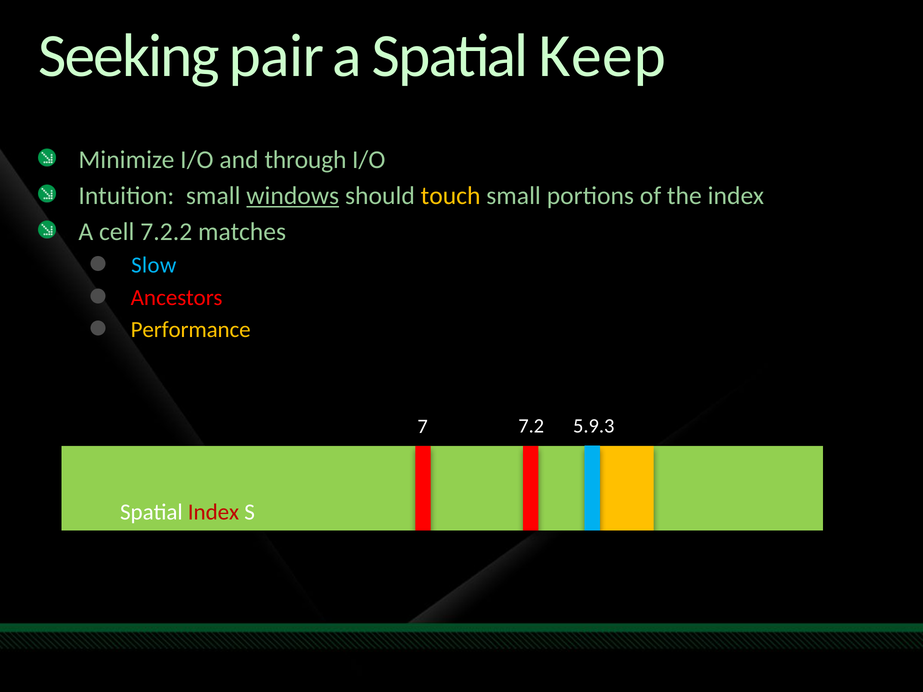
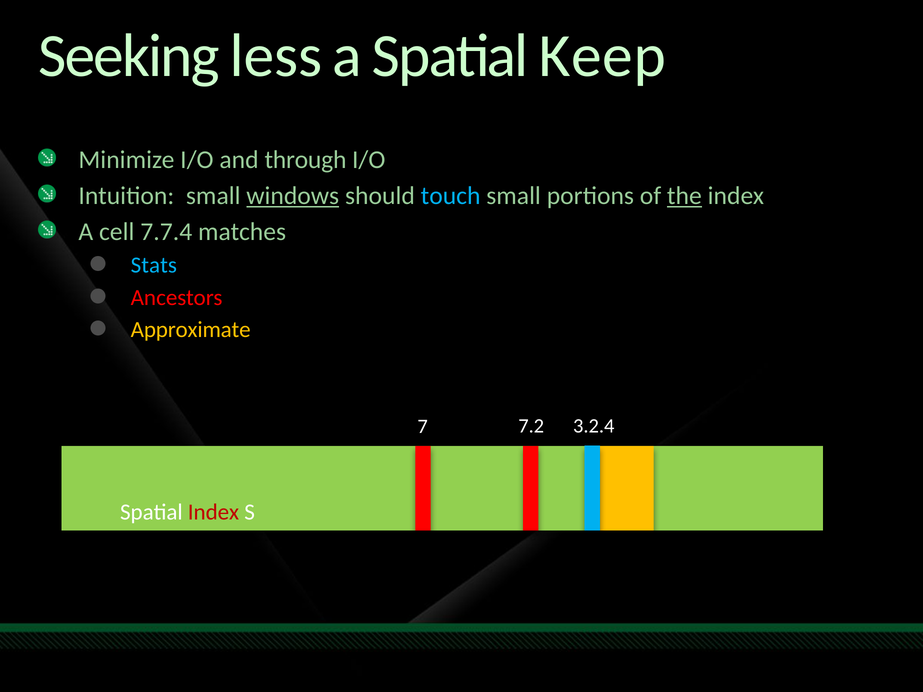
pair: pair -> less
touch colour: yellow -> light blue
the underline: none -> present
7.2.2: 7.2.2 -> 7.7.4
Slow: Slow -> Stats
Performance: Performance -> Approximate
5.9.3: 5.9.3 -> 3.2.4
